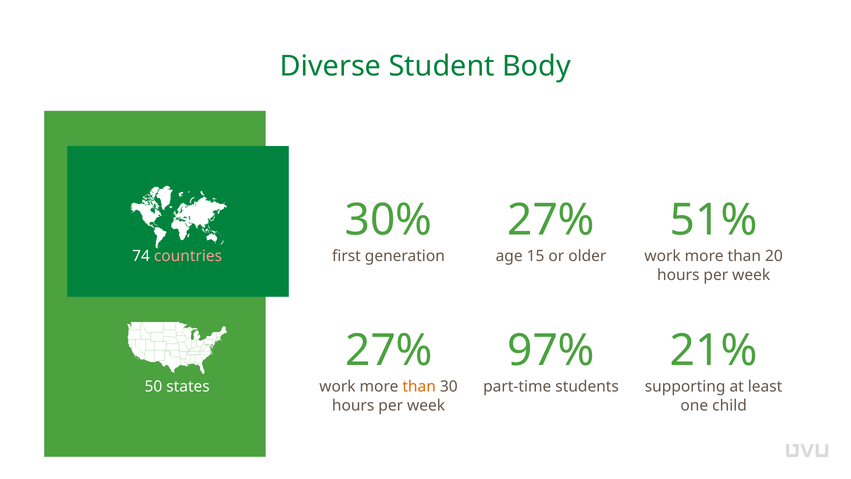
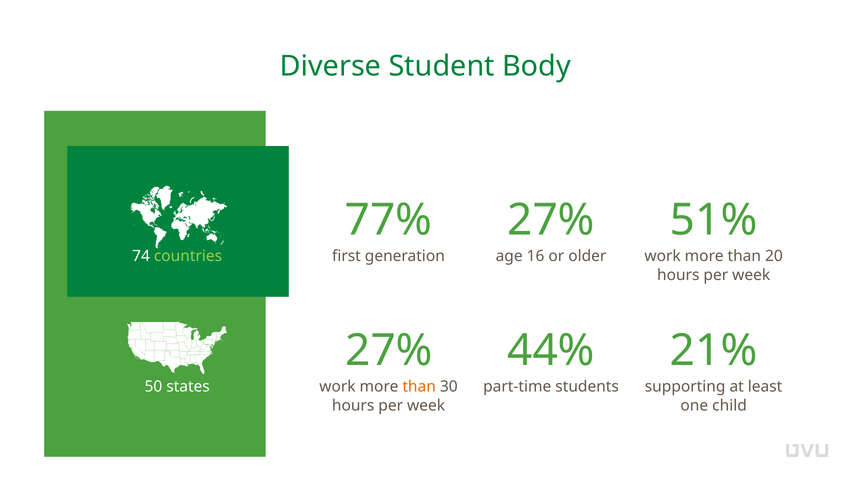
30%: 30% -> 77%
countries colour: pink -> light green
15: 15 -> 16
97%: 97% -> 44%
